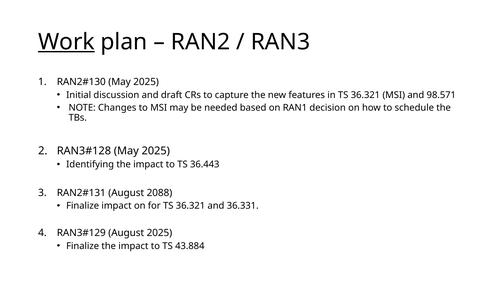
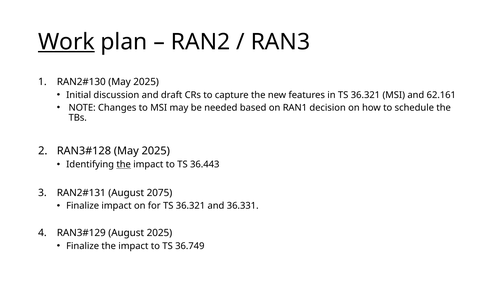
98.571: 98.571 -> 62.161
the at (124, 165) underline: none -> present
2088: 2088 -> 2075
43.884: 43.884 -> 36.749
